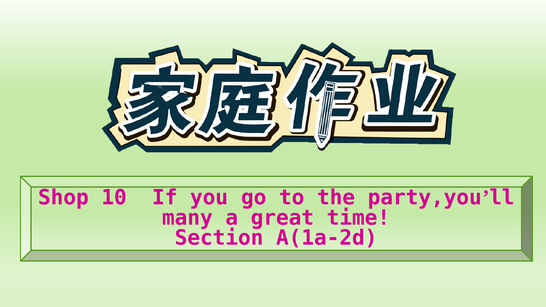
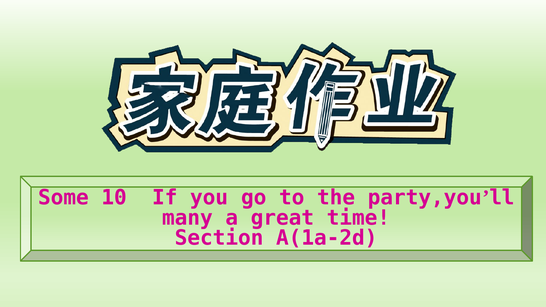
Shop: Shop -> Some
